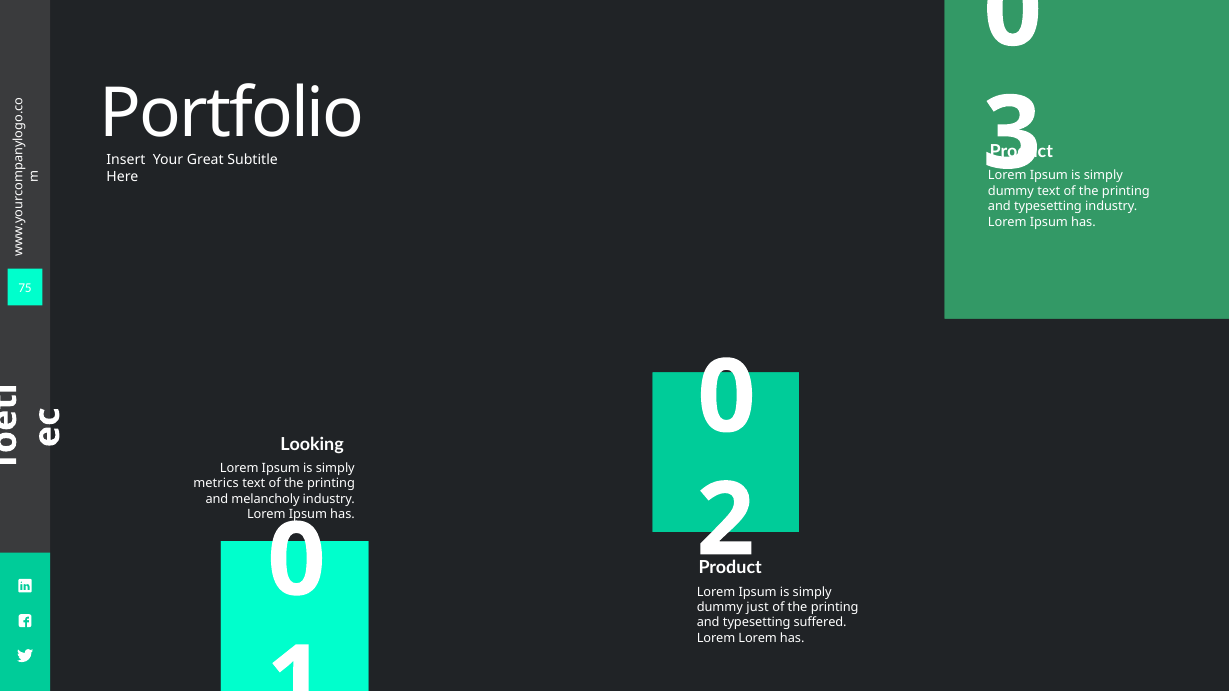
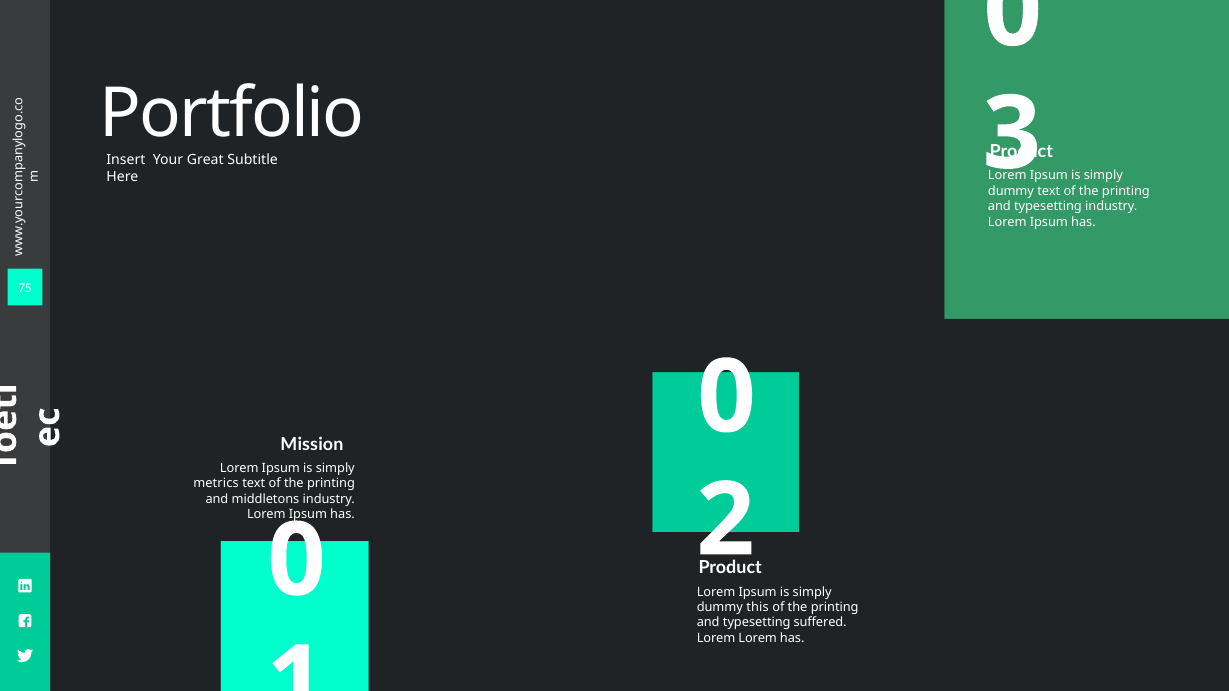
Looking: Looking -> Mission
melancholy: melancholy -> middletons
just: just -> this
